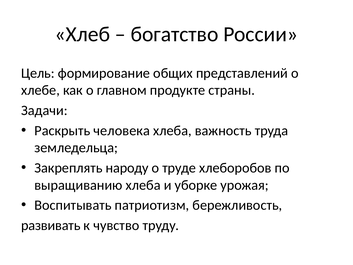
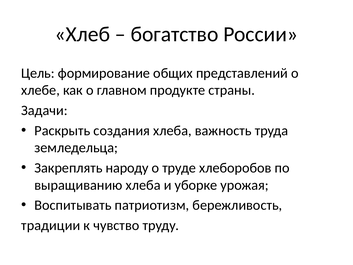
человека: человека -> создания
развивать: развивать -> традиции
